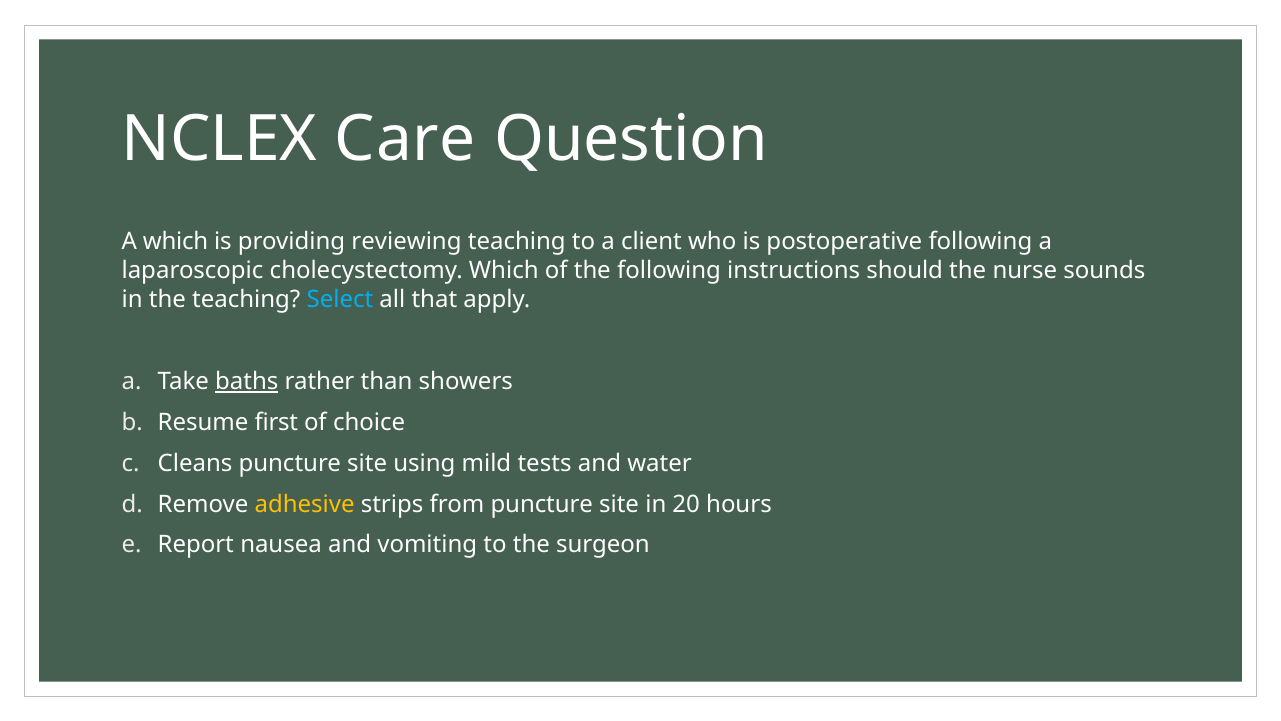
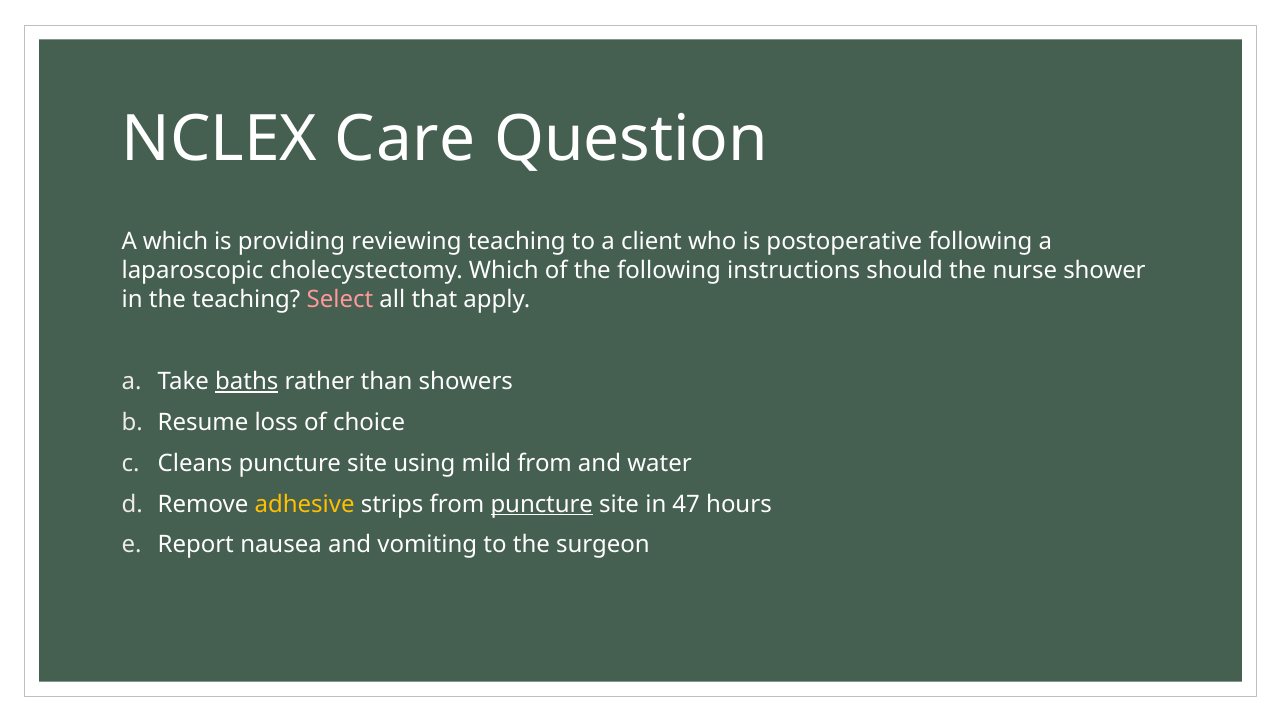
sounds: sounds -> shower
Select colour: light blue -> pink
first: first -> loss
mild tests: tests -> from
puncture at (542, 504) underline: none -> present
20: 20 -> 47
